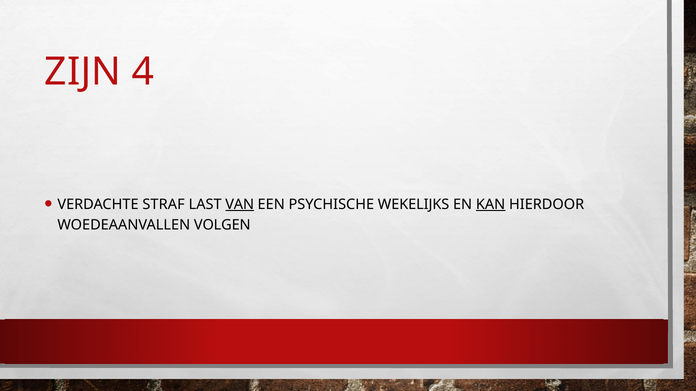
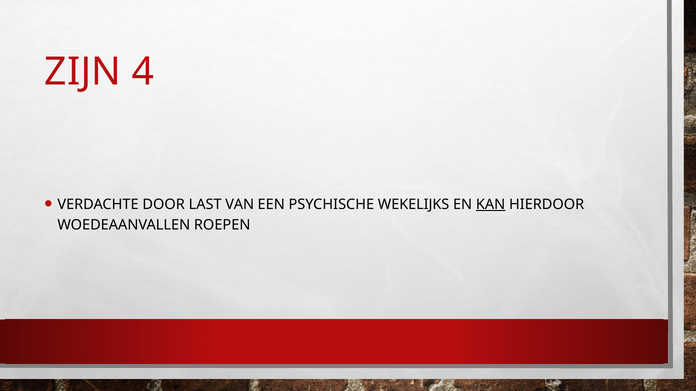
STRAF: STRAF -> DOOR
VAN underline: present -> none
VOLGEN: VOLGEN -> ROEPEN
